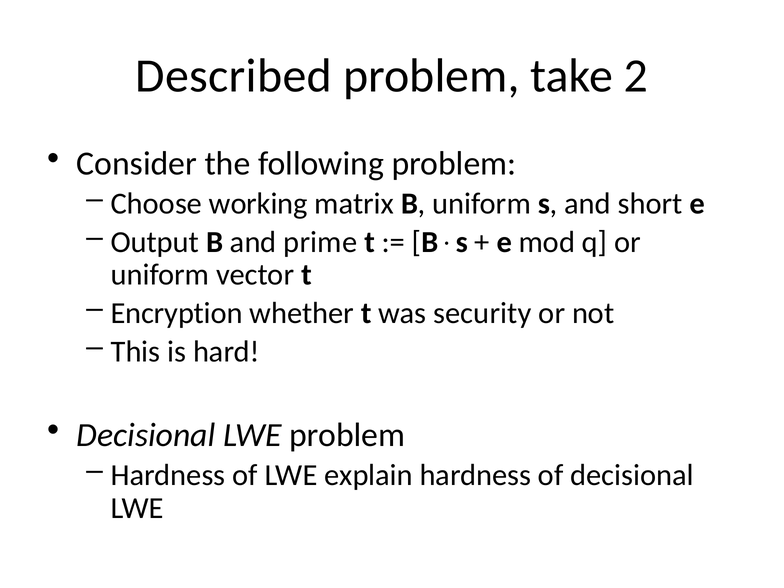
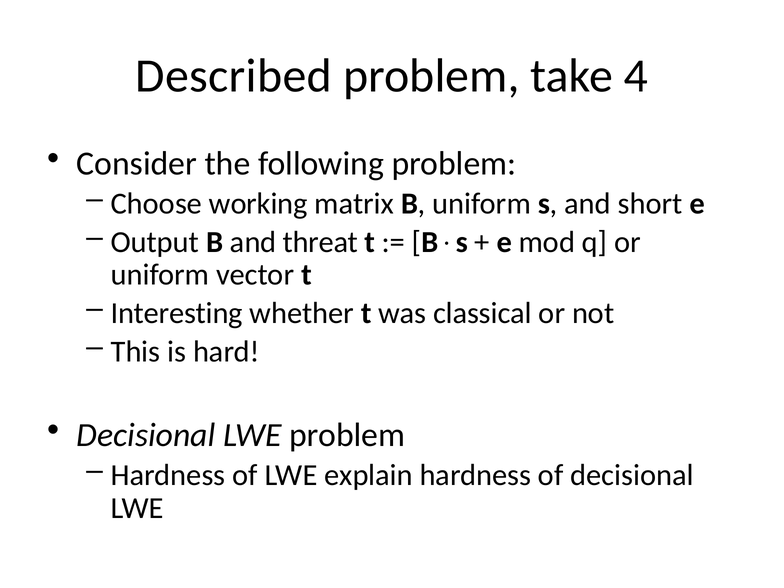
2: 2 -> 4
prime: prime -> threat
Encryption: Encryption -> Interesting
security: security -> classical
